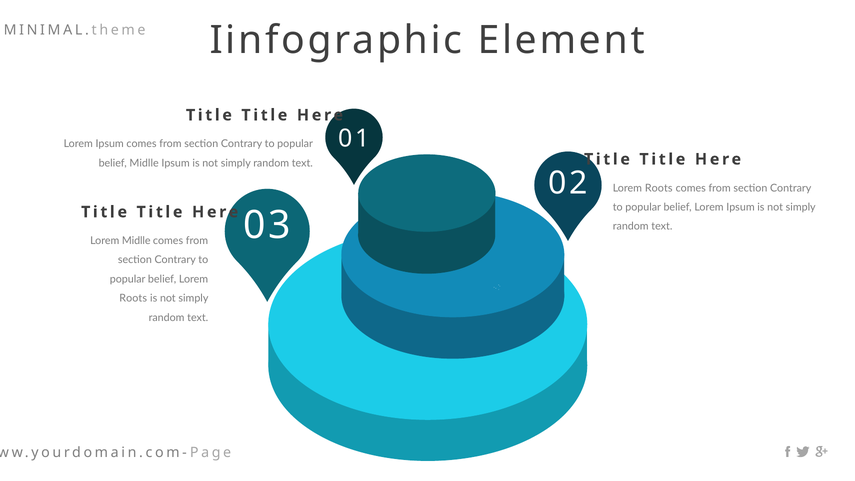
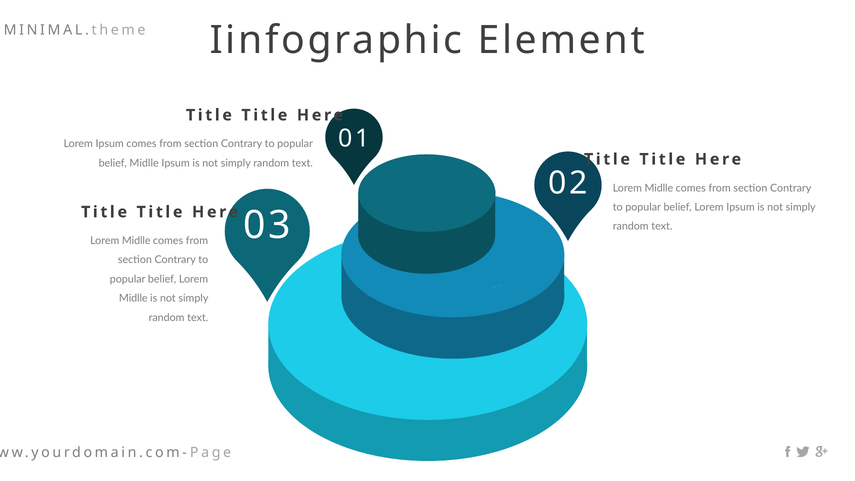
Roots at (659, 188): Roots -> Midlle
Roots at (133, 298): Roots -> Midlle
